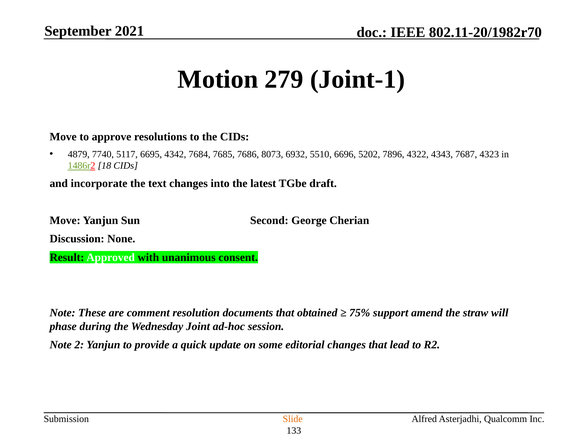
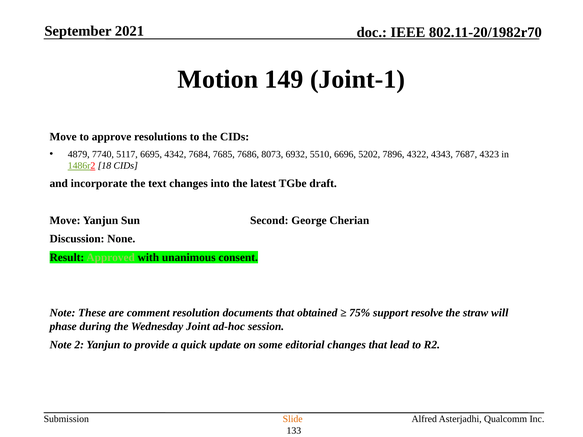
279: 279 -> 149
Approved colour: white -> light green
amend: amend -> resolve
